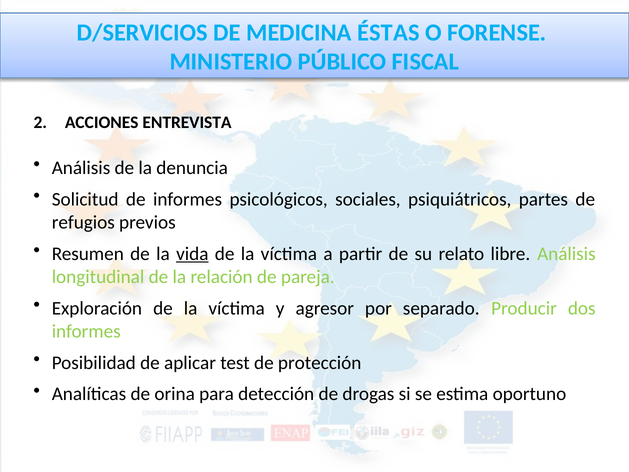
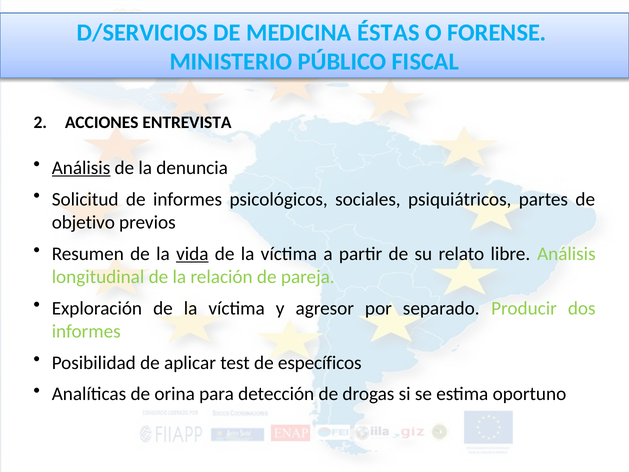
Análisis at (81, 168) underline: none -> present
refugios: refugios -> objetivo
protección: protección -> específicos
